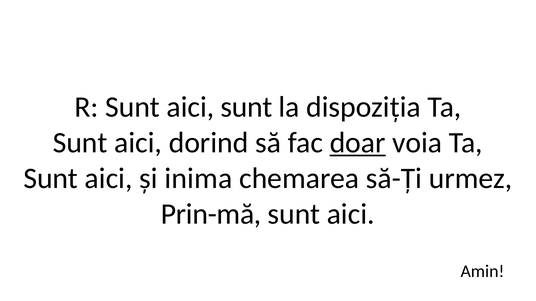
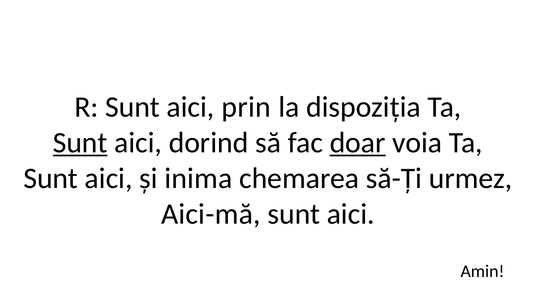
aici sunt: sunt -> prin
Sunt at (80, 143) underline: none -> present
Prin-mă: Prin-mă -> Aici-mă
